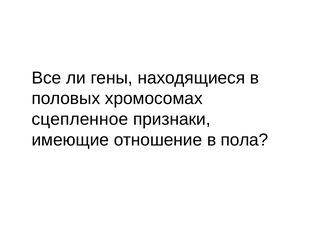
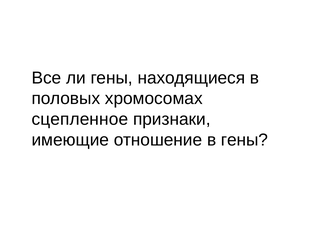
в пола: пола -> гены
